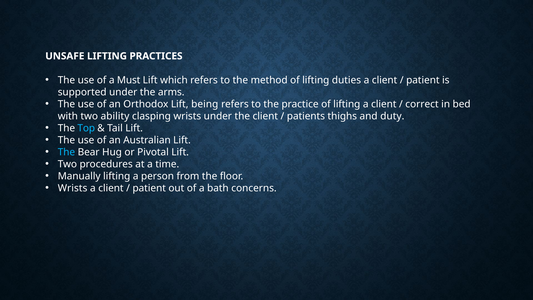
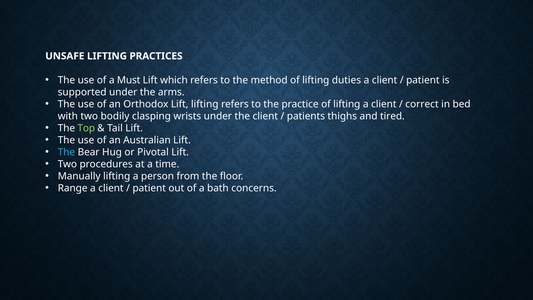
Lift being: being -> lifting
ability: ability -> bodily
duty: duty -> tired
Top colour: light blue -> light green
Wrists at (73, 188): Wrists -> Range
